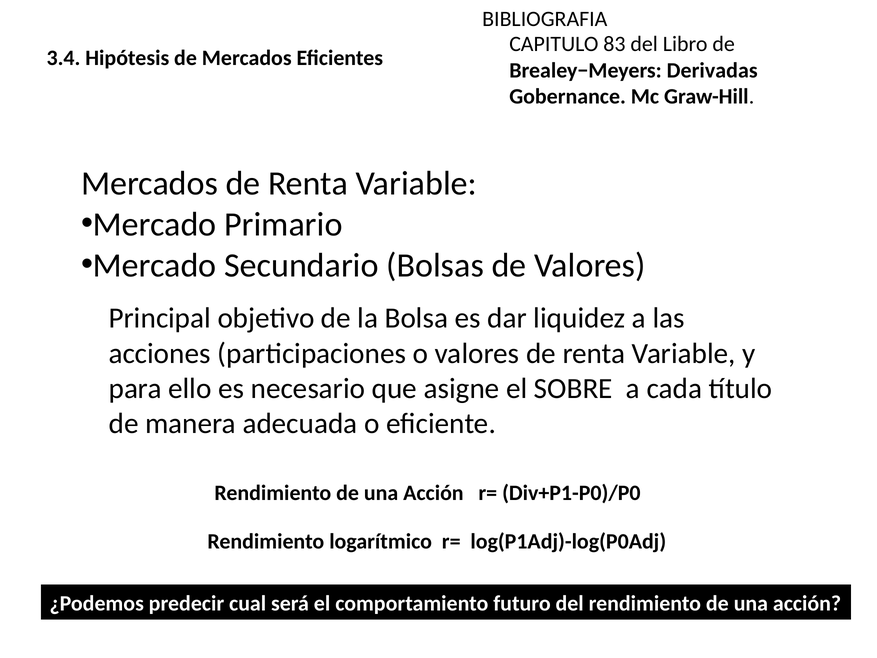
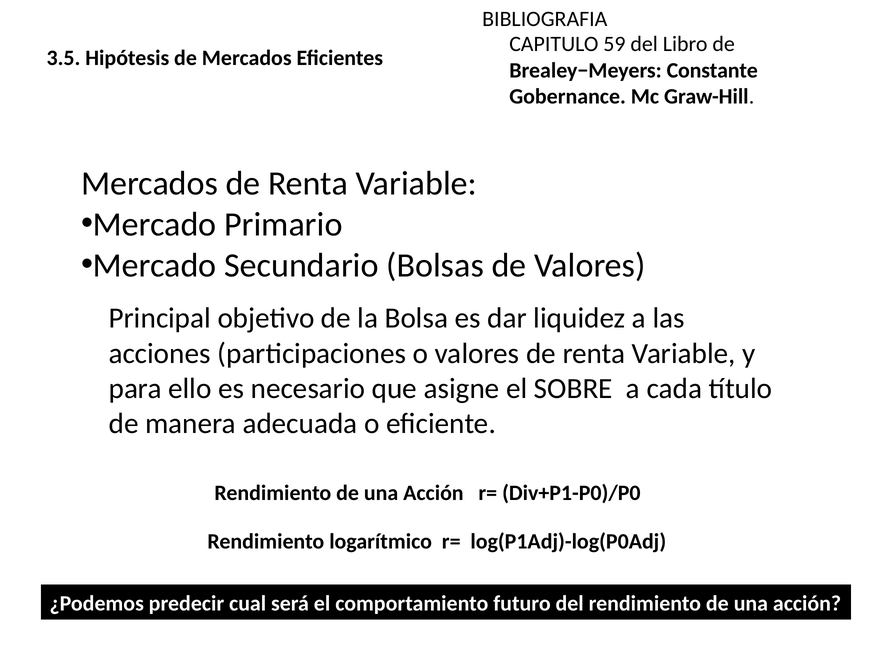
83: 83 -> 59
3.4: 3.4 -> 3.5
Derivadas: Derivadas -> Constante
